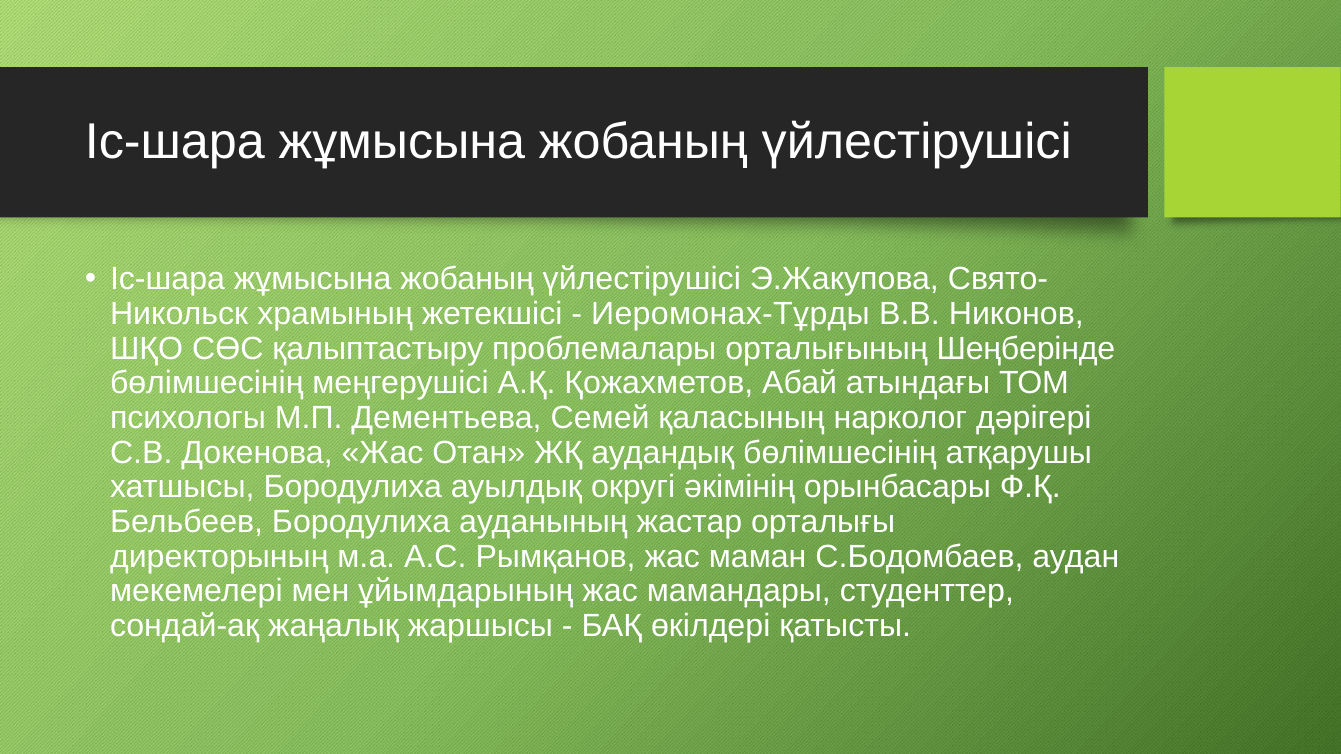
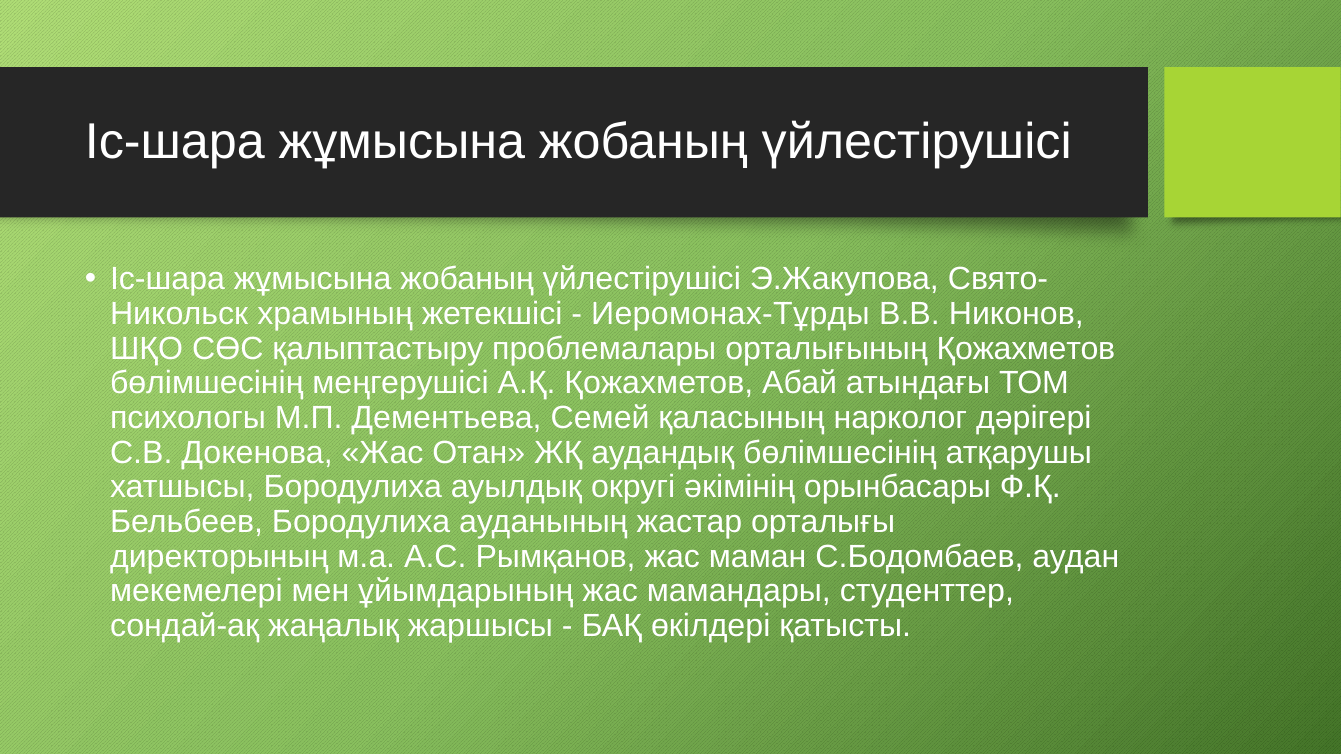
орталығының Шеңберінде: Шеңберінде -> Қожахметов
